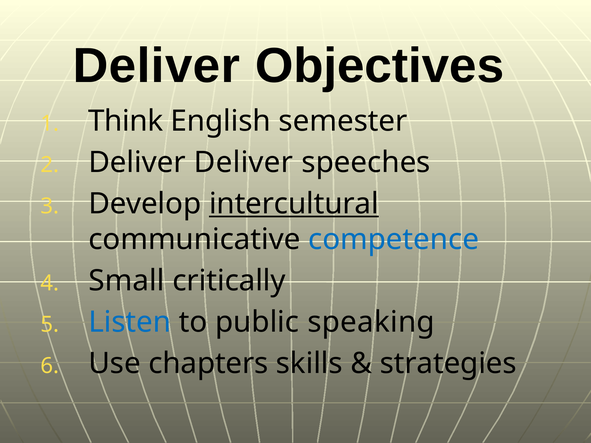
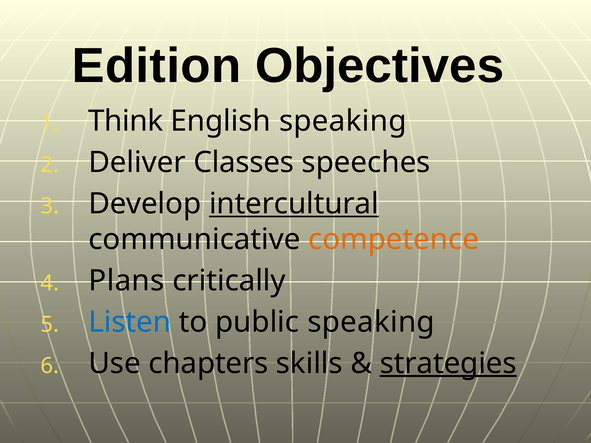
Deliver at (156, 66): Deliver -> Edition
English semester: semester -> speaking
Deliver Deliver: Deliver -> Classes
competence colour: blue -> orange
Small: Small -> Plans
strategies underline: none -> present
